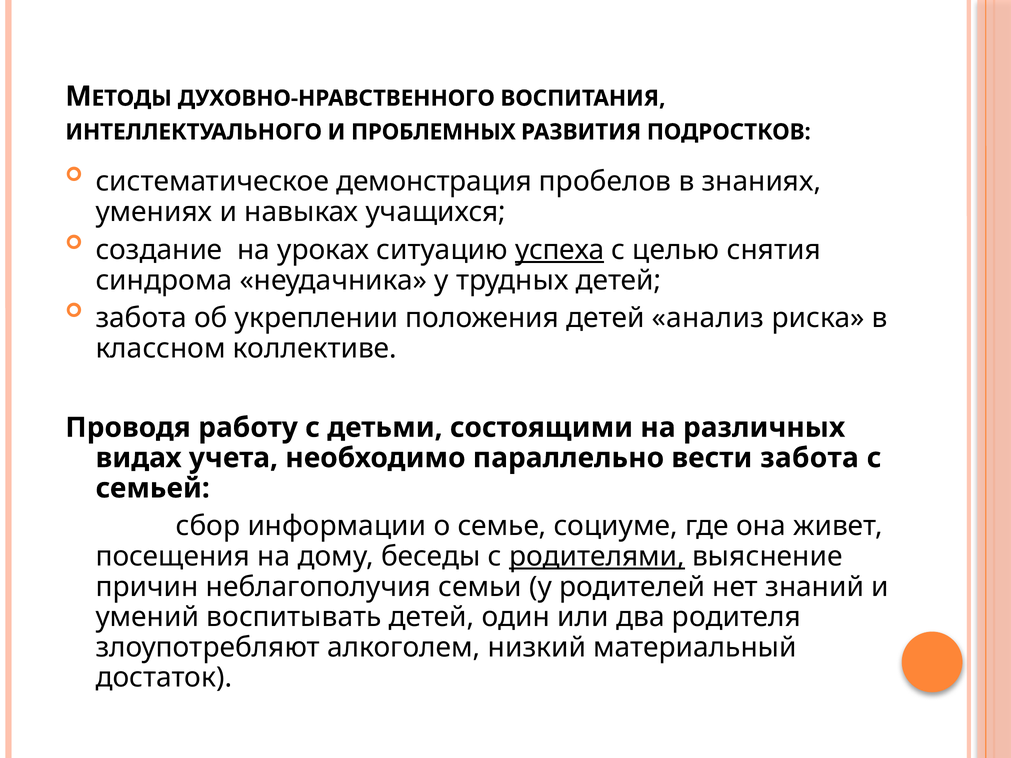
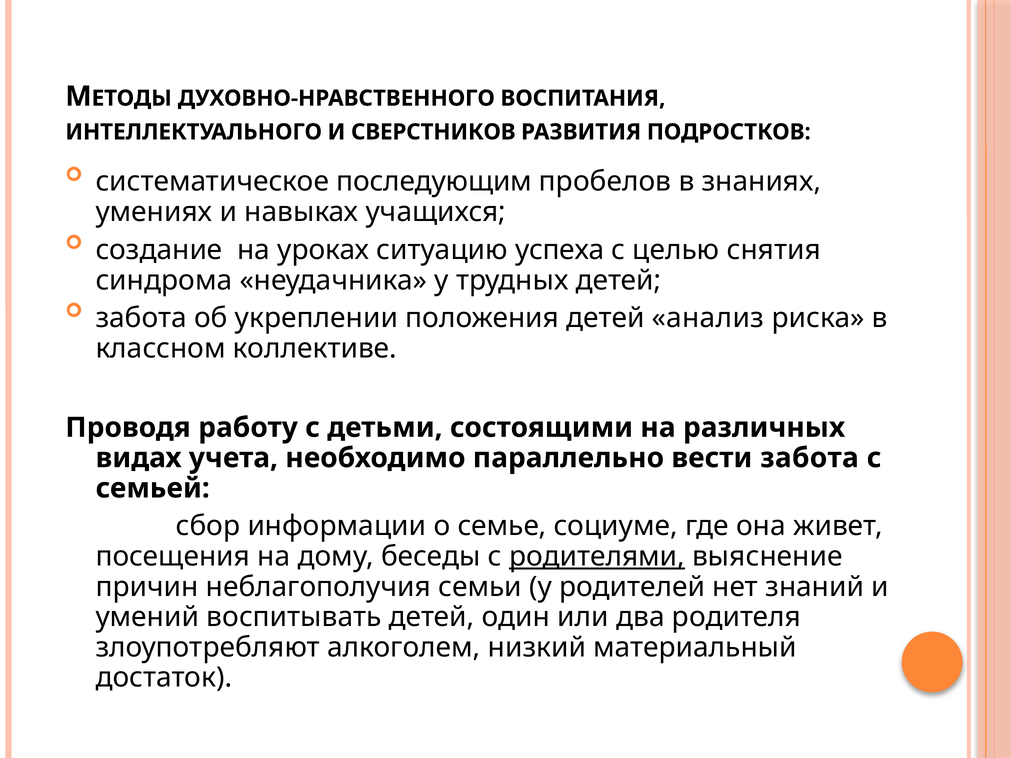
ПРОБЛЕМНЫХ: ПРОБЛЕМНЫХ -> СВЕРСТНИКОВ
демонстрация: демонстрация -> последующим
успеха underline: present -> none
